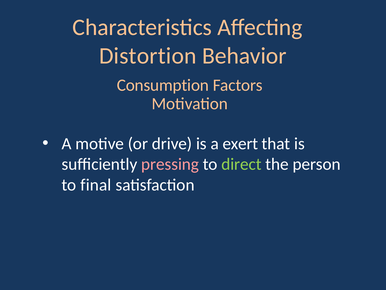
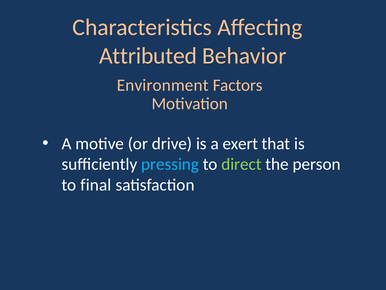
Distortion: Distortion -> Attributed
Consumption: Consumption -> Environment
pressing colour: pink -> light blue
